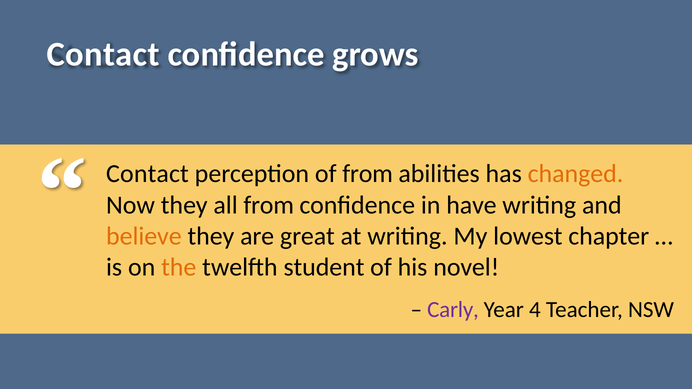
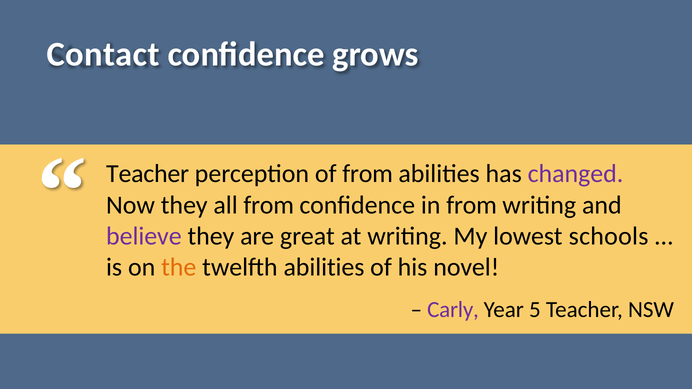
Contact at (147, 174): Contact -> Teacher
changed colour: orange -> purple
in have: have -> from
believe colour: orange -> purple
chapter: chapter -> schools
twelfth student: student -> abilities
4: 4 -> 5
